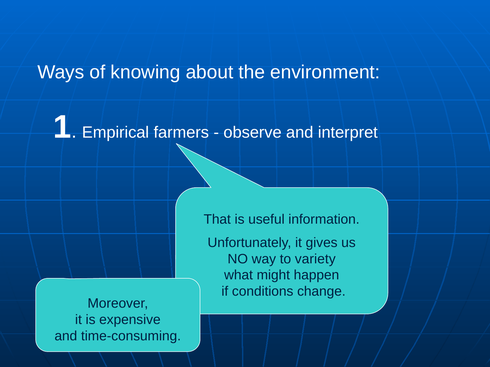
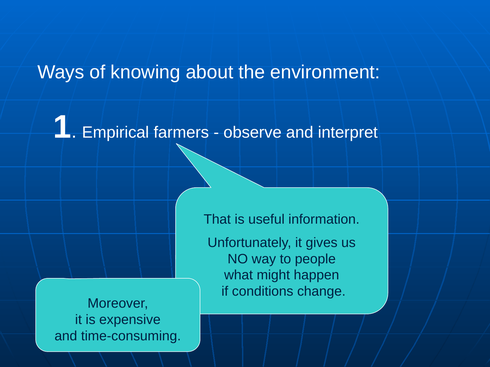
variety: variety -> people
